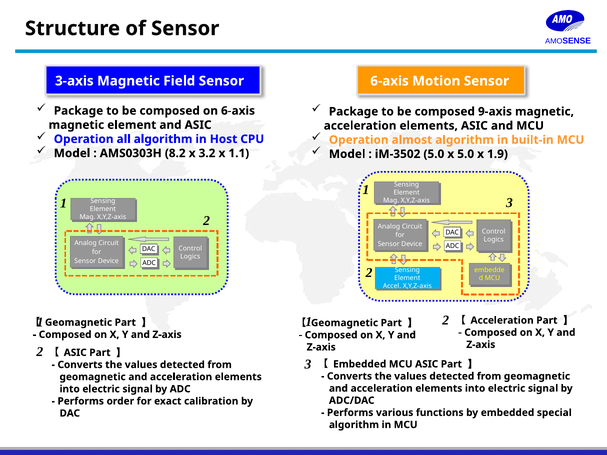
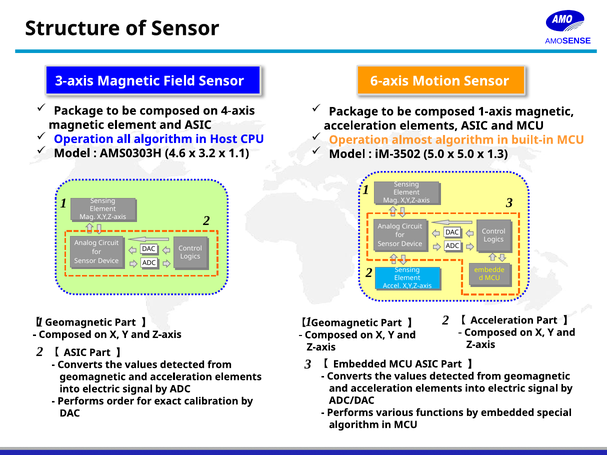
on 6-axis: 6-axis -> 4-axis
9-axis: 9-axis -> 1-axis
8.2: 8.2 -> 4.6
1.9: 1.9 -> 1.3
